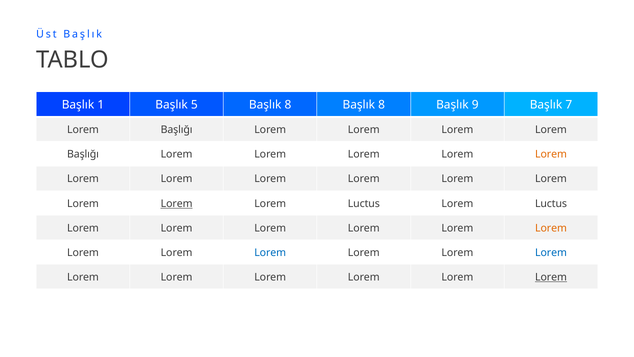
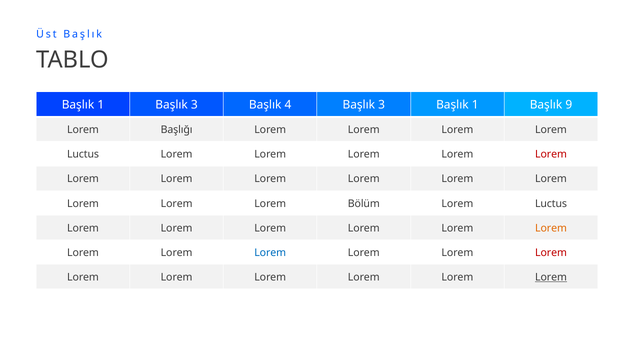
1 Başlık 5: 5 -> 3
8 at (288, 105): 8 -> 4
8 at (382, 105): 8 -> 3
9 at (475, 105): 9 -> 1
7: 7 -> 9
Başlığı at (83, 154): Başlığı -> Luctus
Lorem at (551, 154) colour: orange -> red
Lorem at (177, 203) underline: present -> none
Luctus at (364, 203): Luctus -> Bölüm
Lorem at (551, 252) colour: blue -> red
